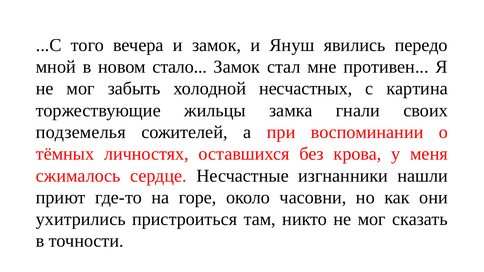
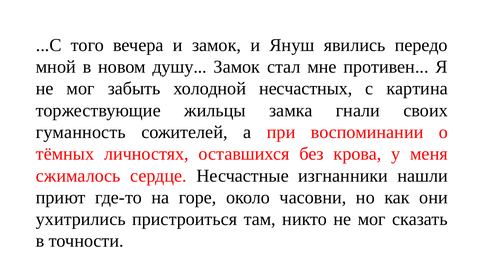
стало: стало -> душу
подземелья: подземелья -> гуманность
